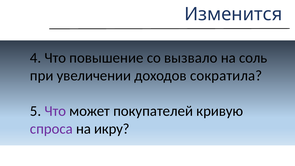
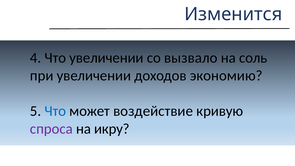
Что повышение: повышение -> увеличении
сократила: сократила -> экономию
Что at (55, 111) colour: purple -> blue
покупателей: покупателей -> воздействие
